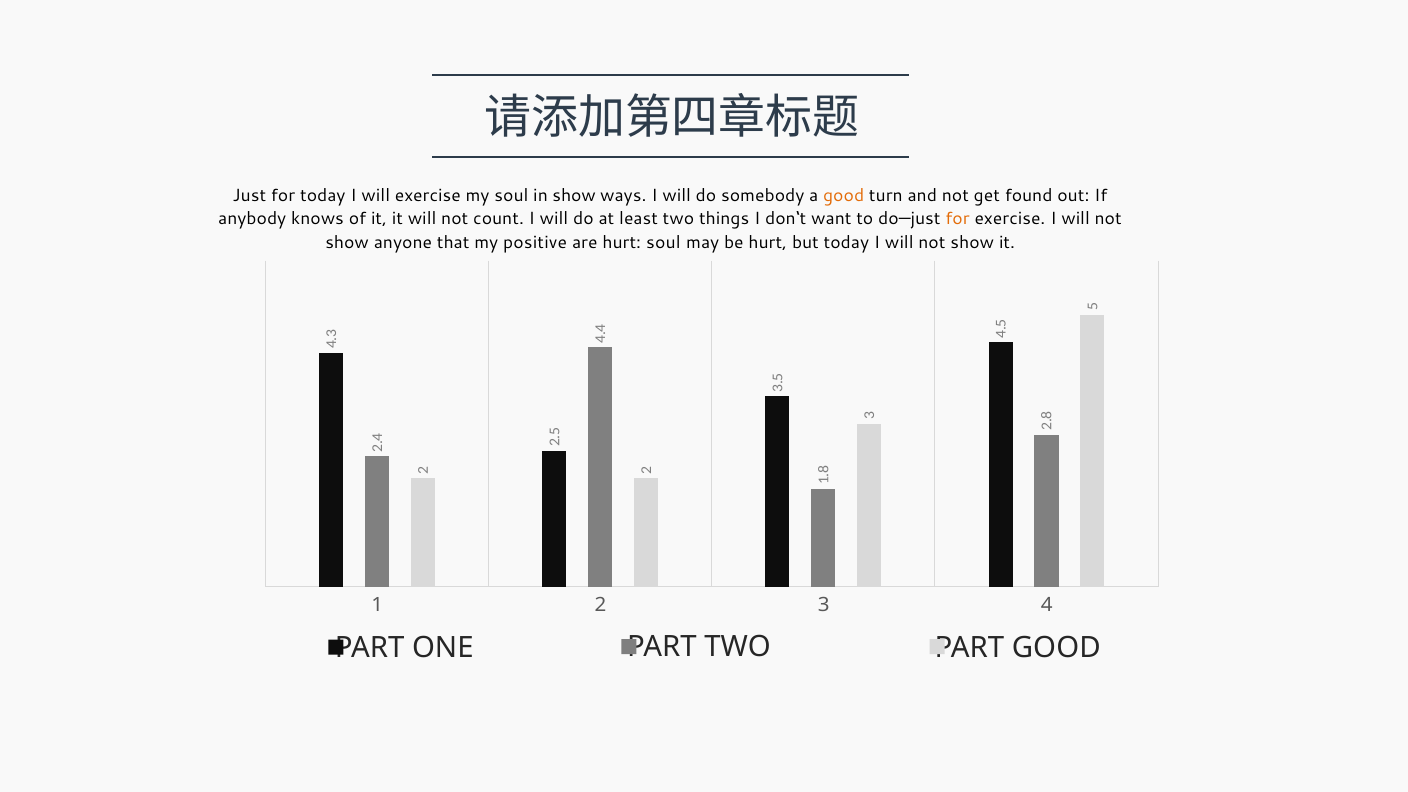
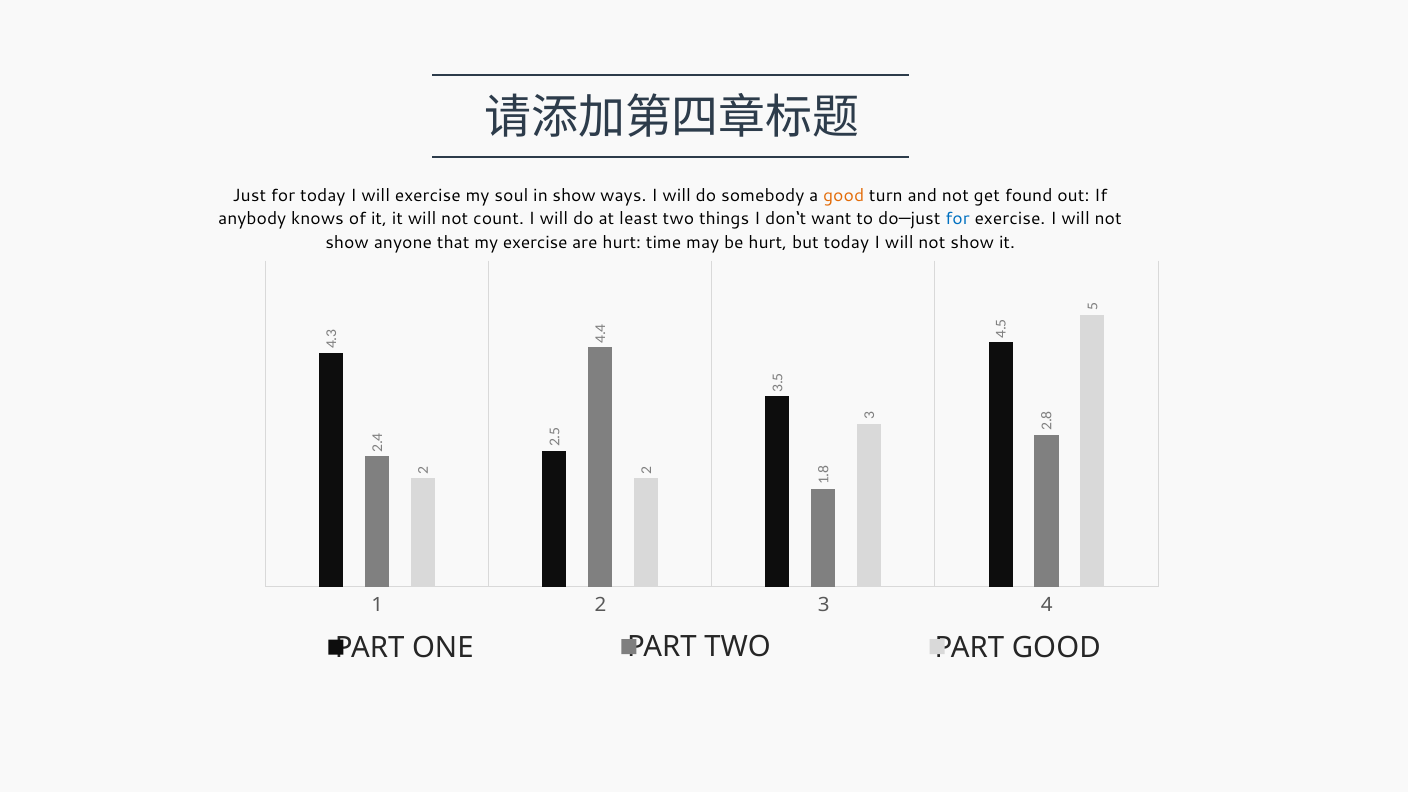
for at (958, 219) colour: orange -> blue
my positive: positive -> exercise
hurt soul: soul -> time
